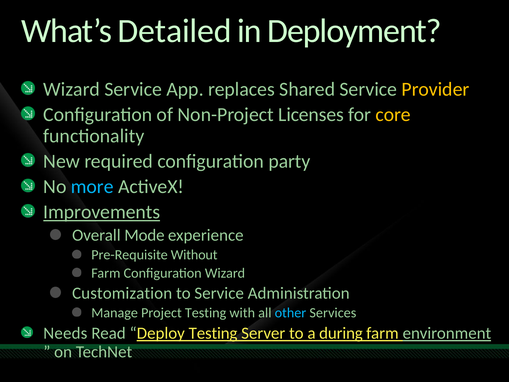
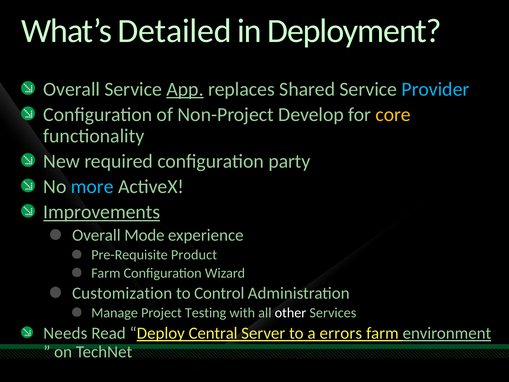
Wizard at (72, 89): Wizard -> Overall
App underline: none -> present
Provider colour: yellow -> light blue
Licenses: Licenses -> Develop
Without: Without -> Product
to Service: Service -> Control
other colour: light blue -> white
Deploy Testing: Testing -> Central
during: during -> errors
